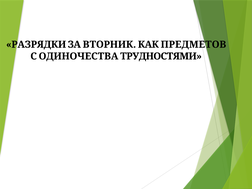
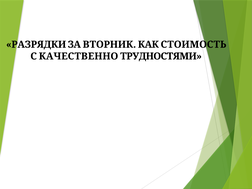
ПРЕДМЕТОВ: ПРЕДМЕТОВ -> СТОИМОСТЬ
ОДИНОЧЕСТВА: ОДИНОЧЕСТВА -> КАЧЕСТВЕННО
